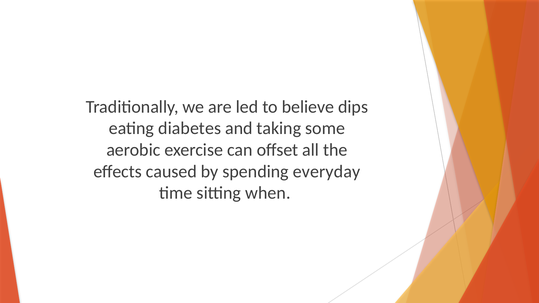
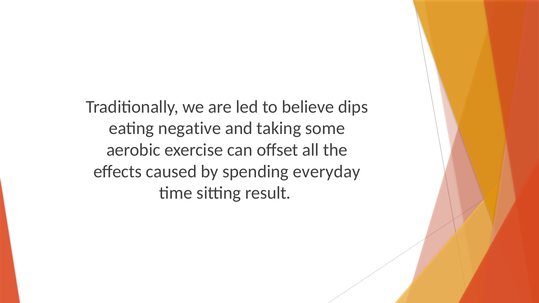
diabetes: diabetes -> negative
when: when -> result
